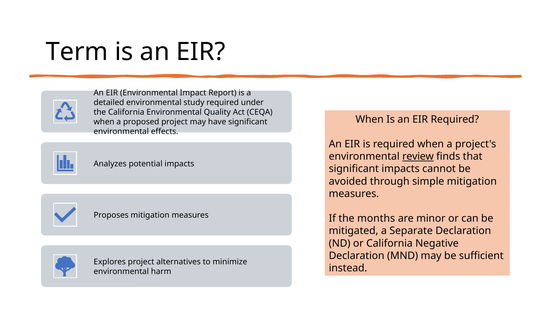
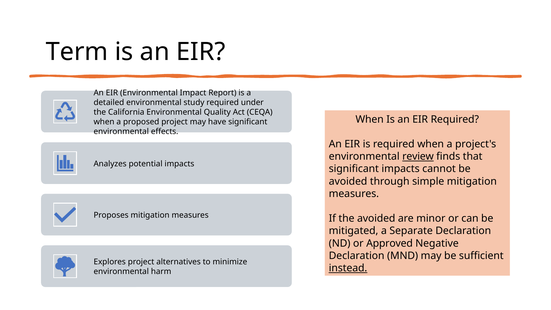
the months: months -> avoided
or California: California -> Approved
instead underline: none -> present
